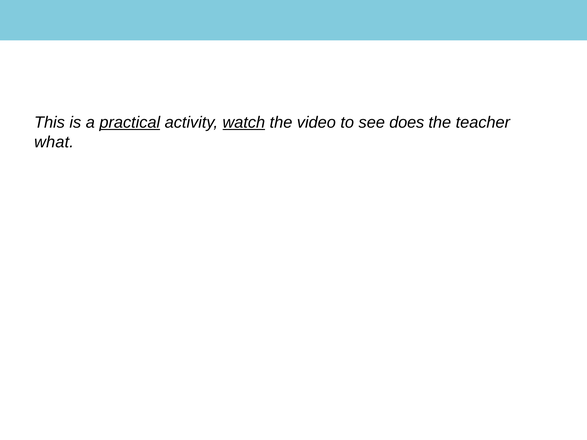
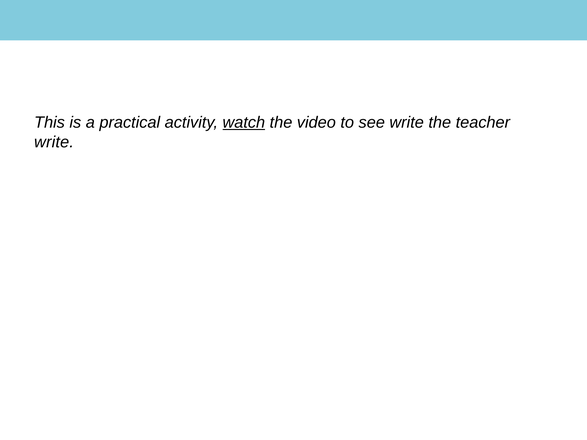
practical underline: present -> none
see does: does -> write
what at (54, 142): what -> write
